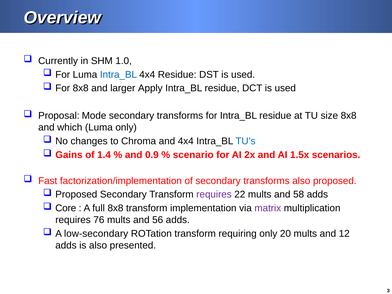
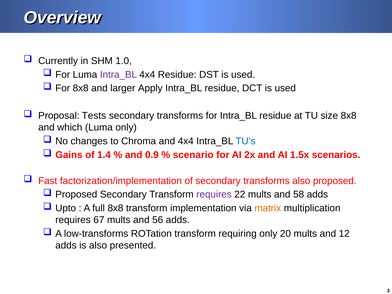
Intra_BL at (118, 75) colour: blue -> purple
Mode: Mode -> Tests
Core: Core -> Upto
matrix colour: purple -> orange
76: 76 -> 67
low-secondary: low-secondary -> low-transforms
